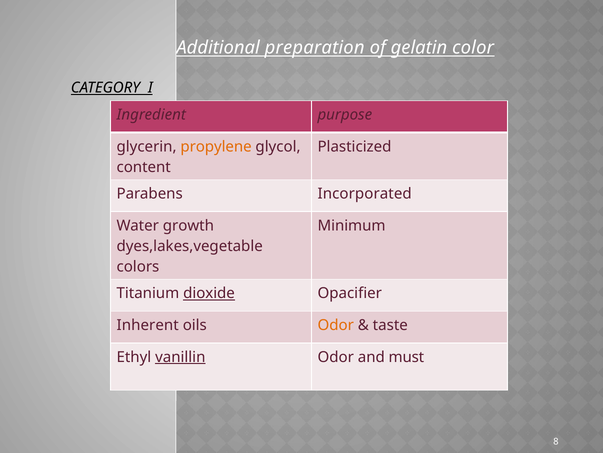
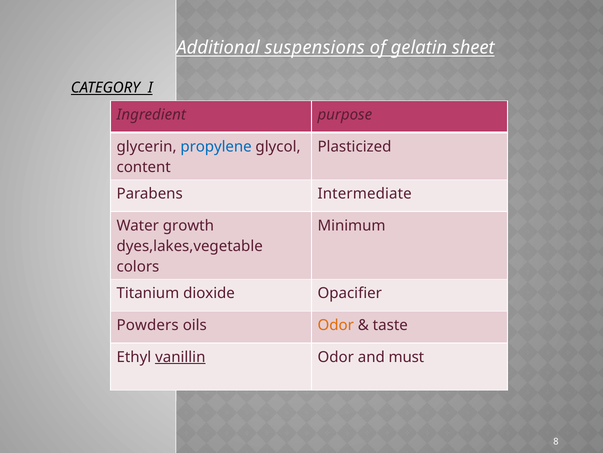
preparation: preparation -> suspensions
color: color -> sheet
propylene colour: orange -> blue
Incorporated: Incorporated -> Intermediate
dioxide underline: present -> none
Inherent: Inherent -> Powders
